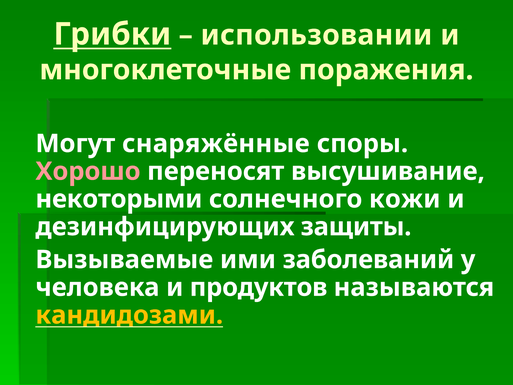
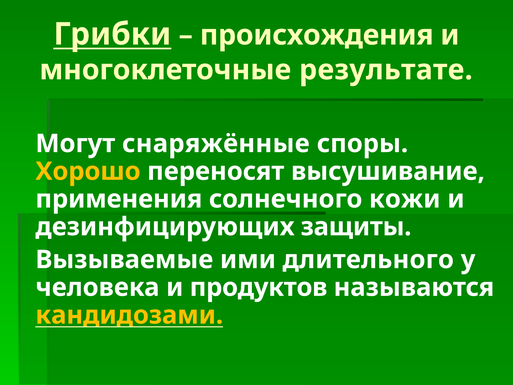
использовании: использовании -> происхождения
поражения: поражения -> результате
Хорошо colour: pink -> yellow
некоторыми: некоторыми -> применения
заболеваний: заболеваний -> длительного
